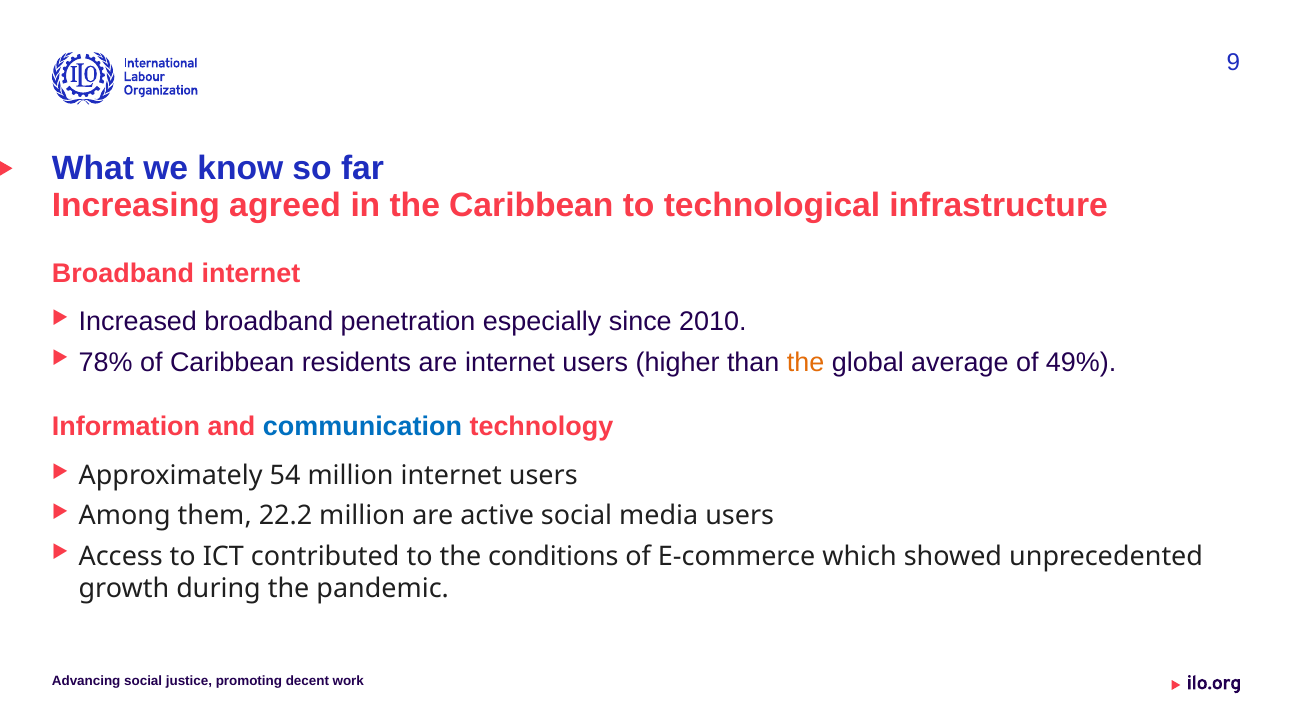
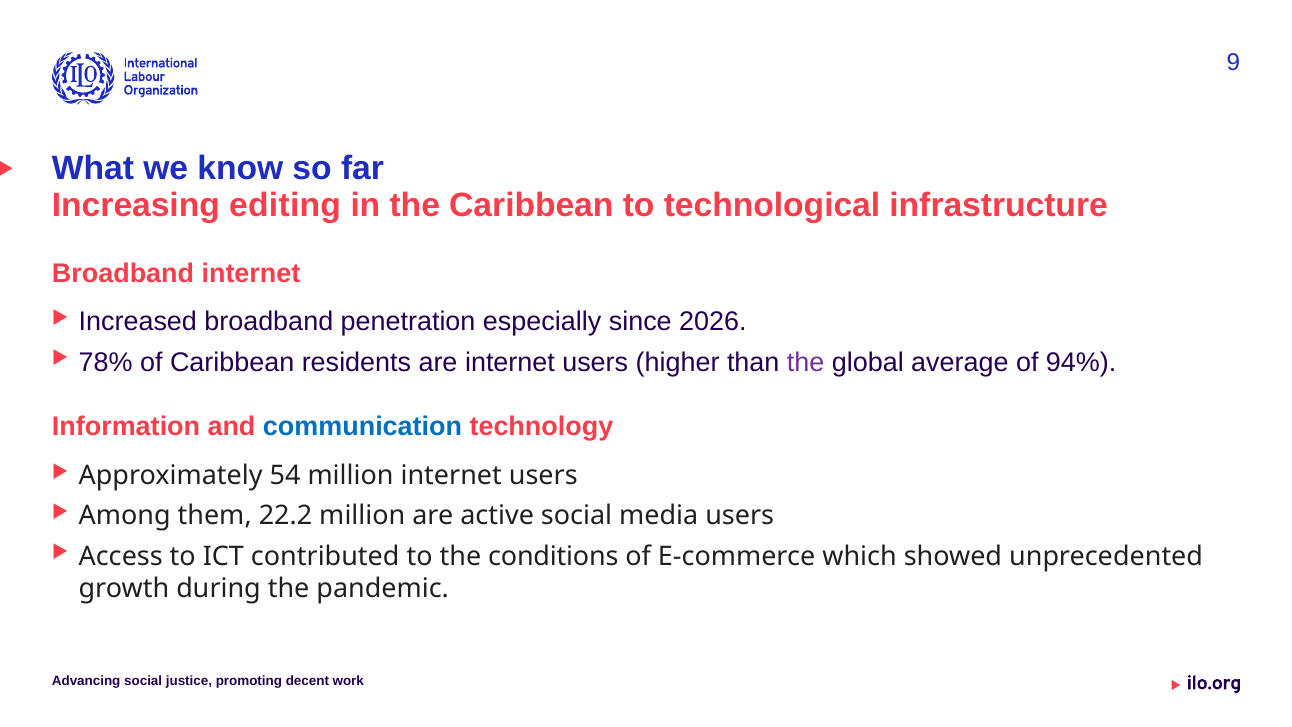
agreed: agreed -> editing
2010: 2010 -> 2026
the at (806, 362) colour: orange -> purple
49%: 49% -> 94%
